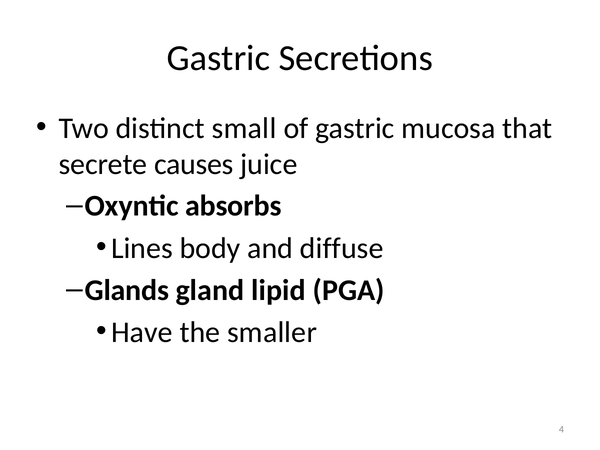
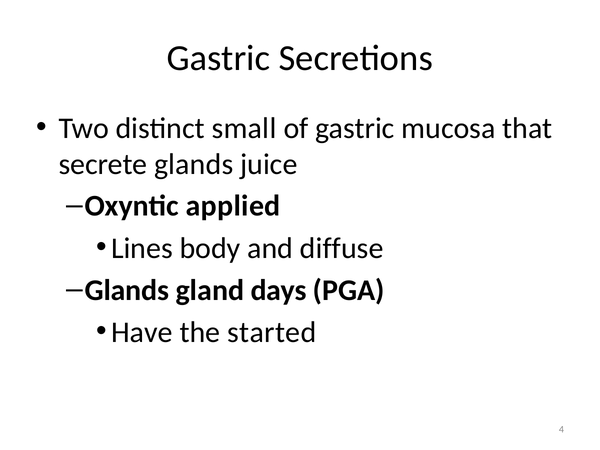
secrete causes: causes -> glands
absorbs: absorbs -> applied
lipid: lipid -> days
smaller: smaller -> started
